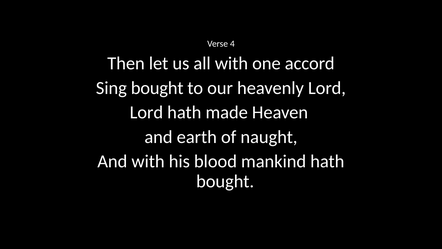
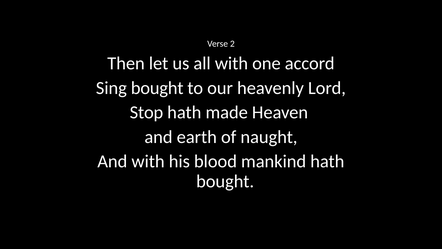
4: 4 -> 2
Lord at (146, 112): Lord -> Stop
